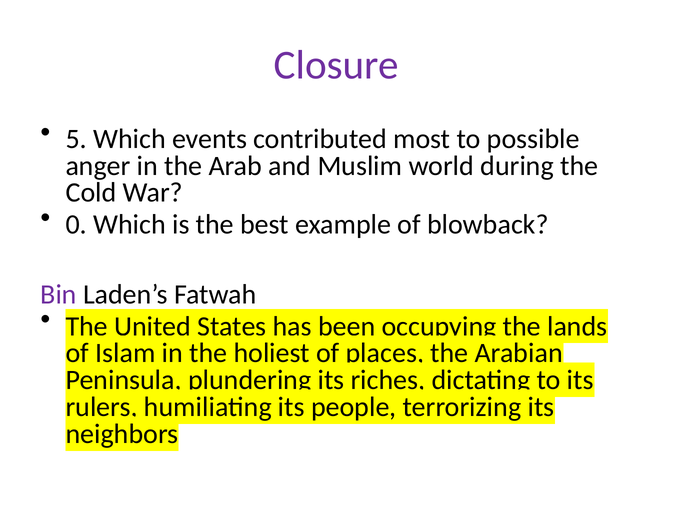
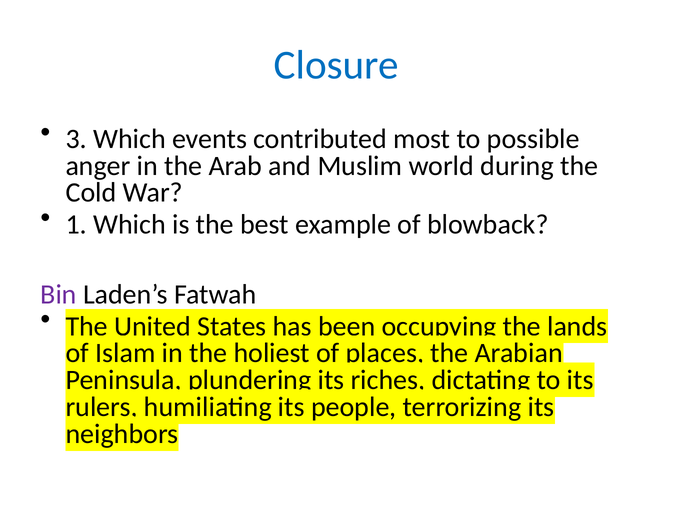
Closure colour: purple -> blue
5: 5 -> 3
0: 0 -> 1
